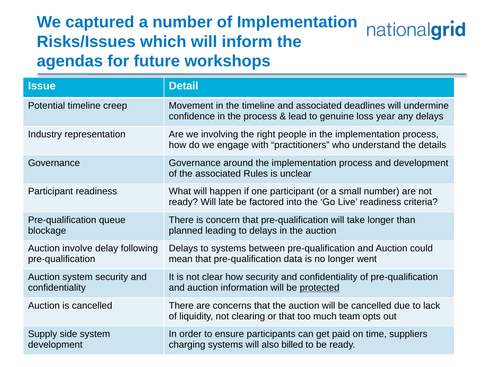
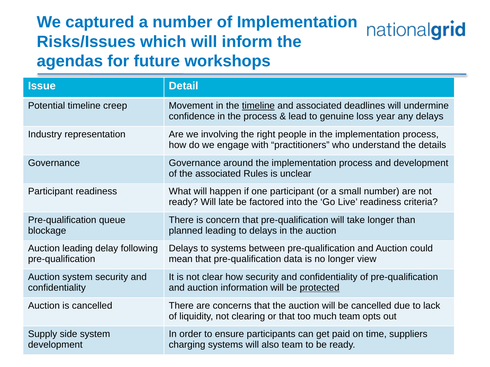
timeline at (258, 106) underline: none -> present
Auction involve: involve -> leading
went: went -> view
also billed: billed -> team
